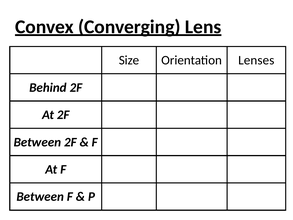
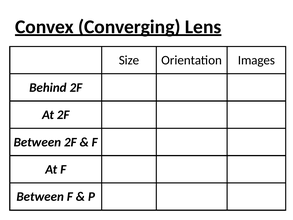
Lenses: Lenses -> Images
